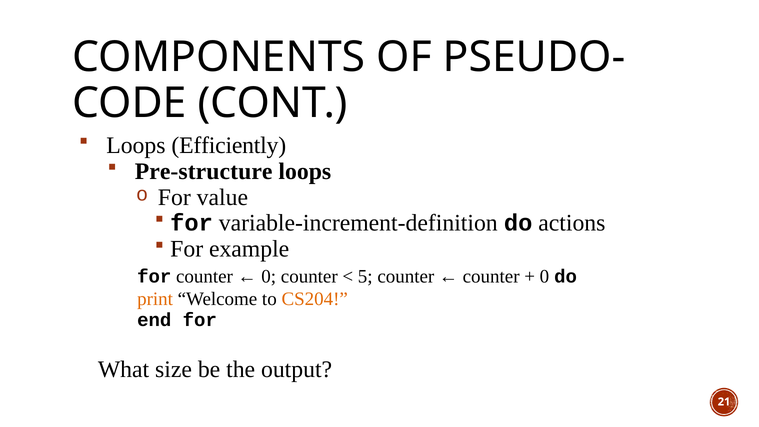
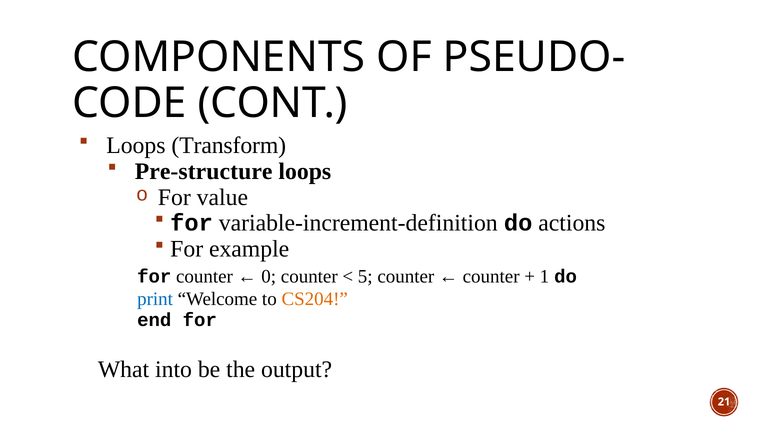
Efficiently: Efficiently -> Transform
0 at (544, 277): 0 -> 1
print colour: orange -> blue
size: size -> into
